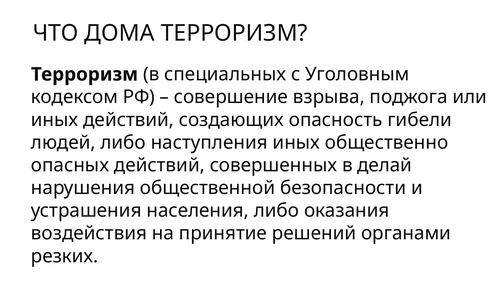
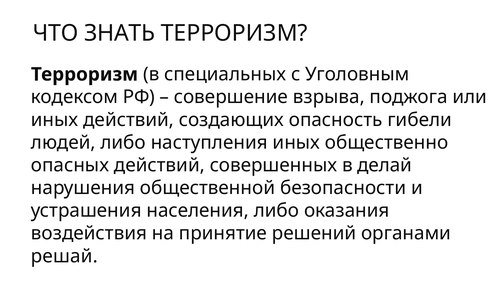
ДОМА: ДОМА -> ЗНАТЬ
резких: резких -> решай
